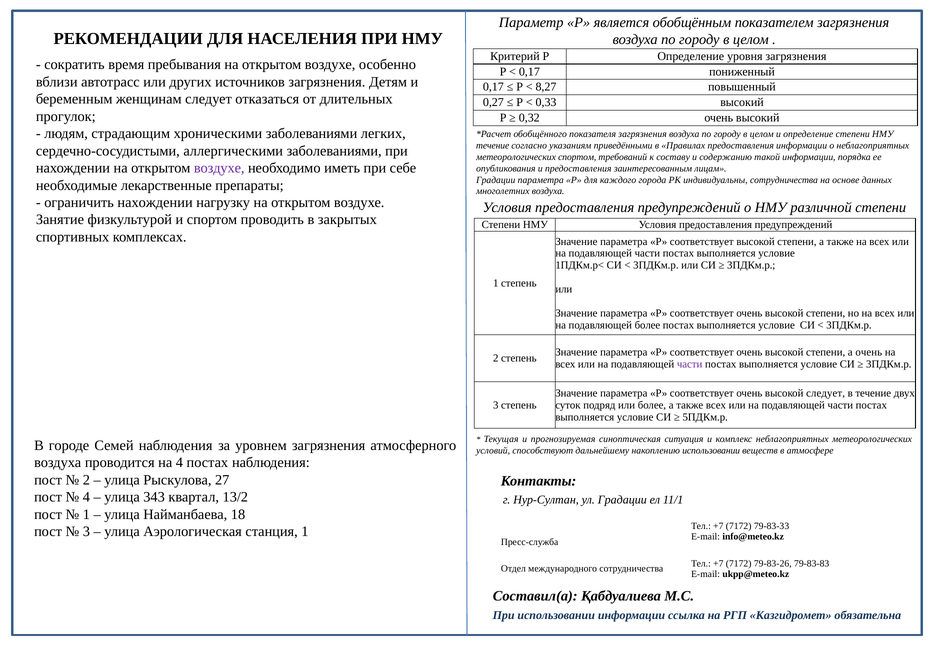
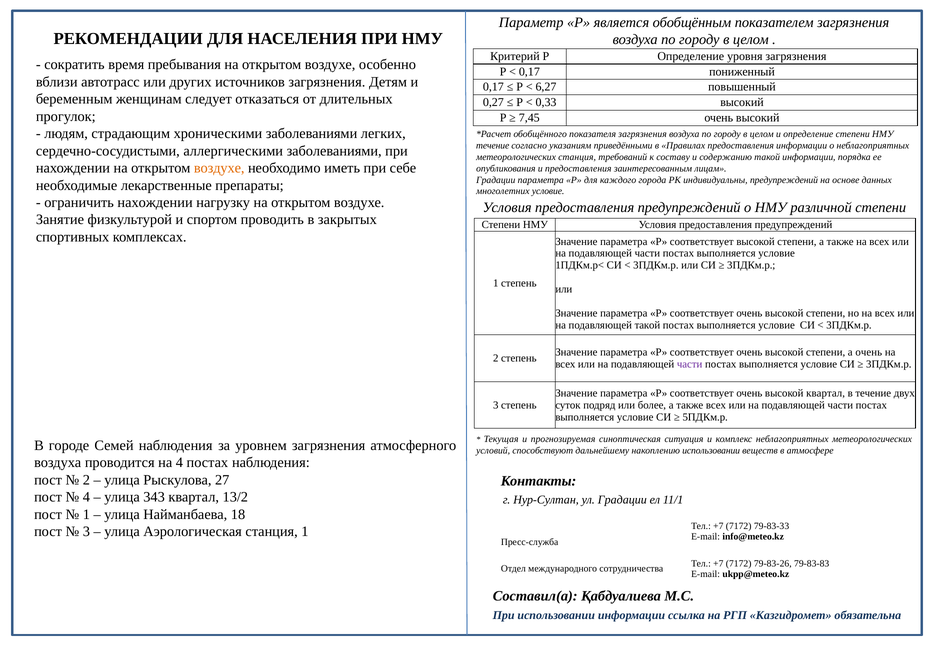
8,27: 8,27 -> 6,27
0,32: 0,32 -> 7,45
метеорологических спортом: спортом -> станция
воздухе at (219, 168) colour: purple -> orange
индивидуальны сотрудничества: сотрудничества -> предупреждений
многолетних воздуха: воздуха -> условие
подавляющей более: более -> такой
высокой следует: следует -> квартал
